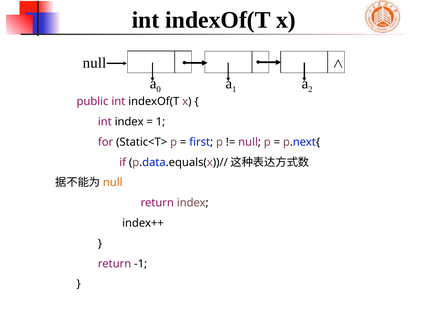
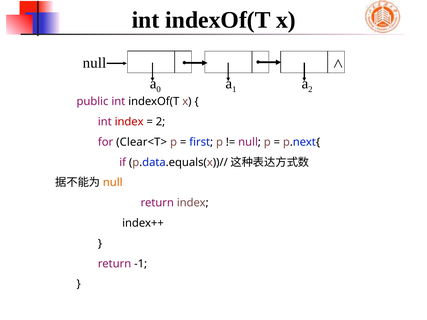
index at (129, 122) colour: black -> red
1 at (161, 122): 1 -> 2
Static<T>: Static<T> -> Clear<T>
